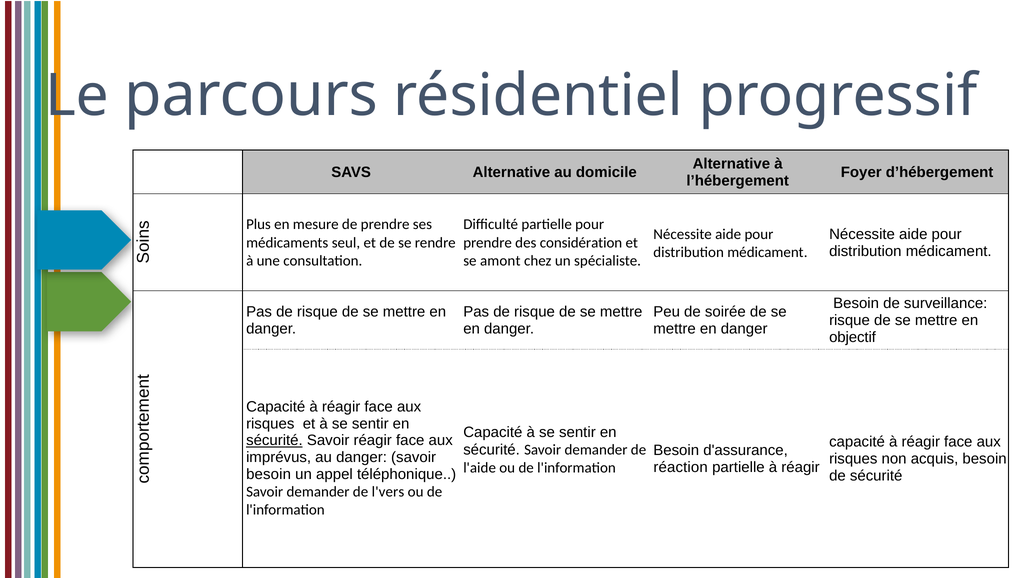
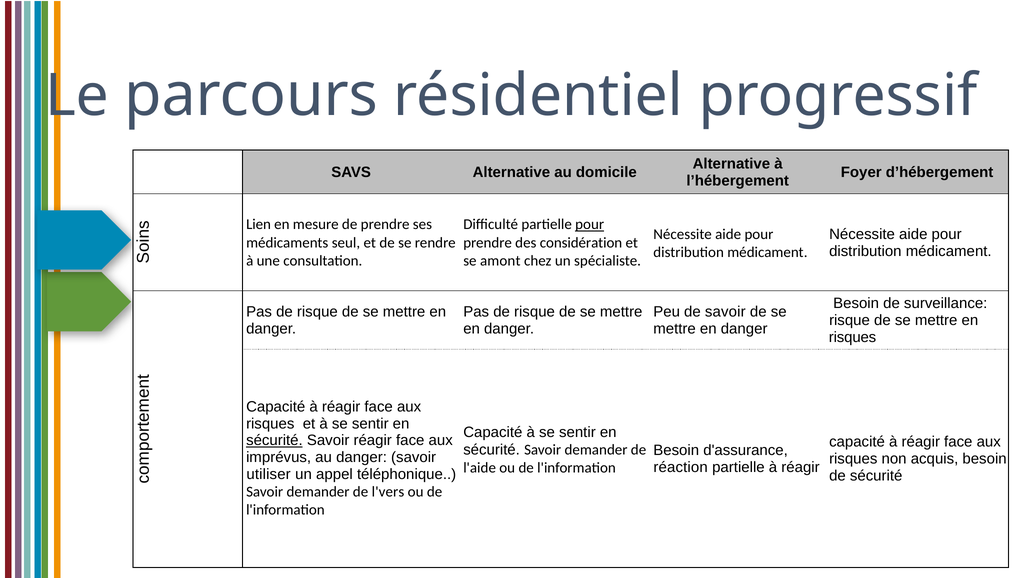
pour at (590, 224) underline: none -> present
Plus: Plus -> Lien
de soirée: soirée -> savoir
objectif at (853, 337): objectif -> risques
besoin at (269, 474): besoin -> utiliser
